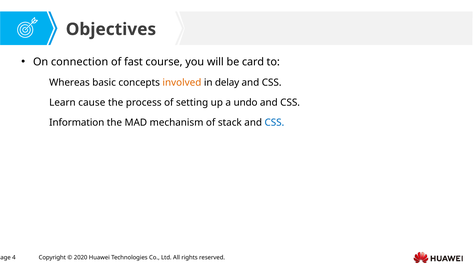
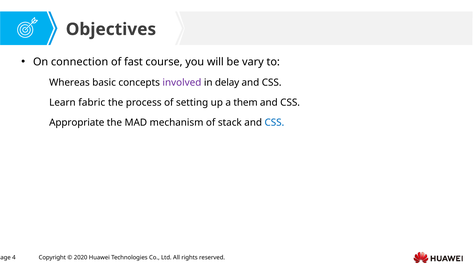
card: card -> vary
involved colour: orange -> purple
cause: cause -> fabric
undo: undo -> them
Information: Information -> Appropriate
